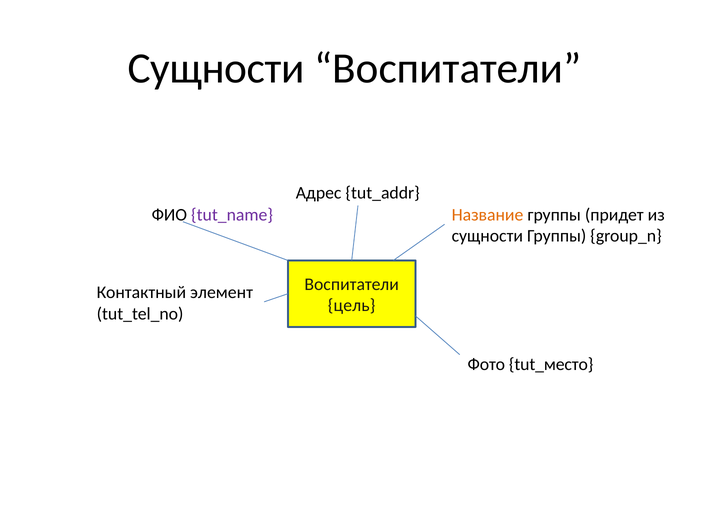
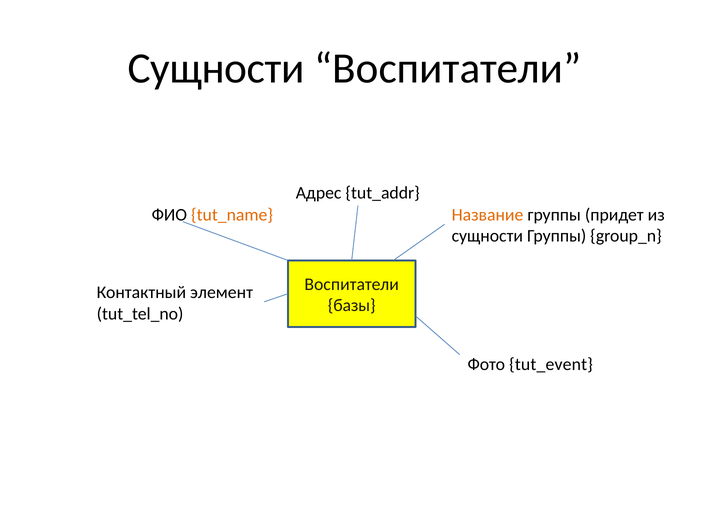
tut_name colour: purple -> orange
цель: цель -> базы
tut_место: tut_место -> tut_event
